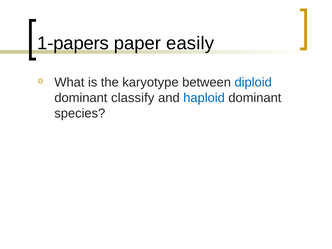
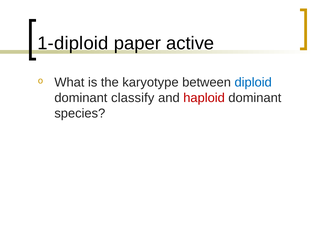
1-papers: 1-papers -> 1-diploid
easily: easily -> active
haploid colour: blue -> red
